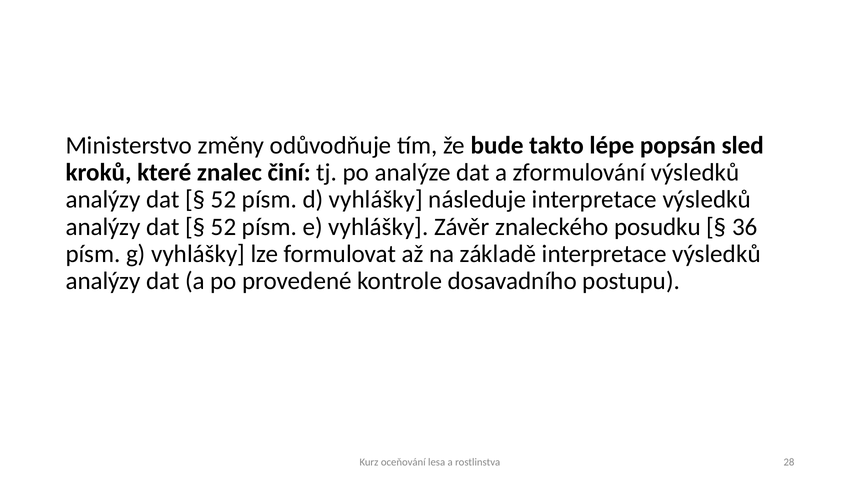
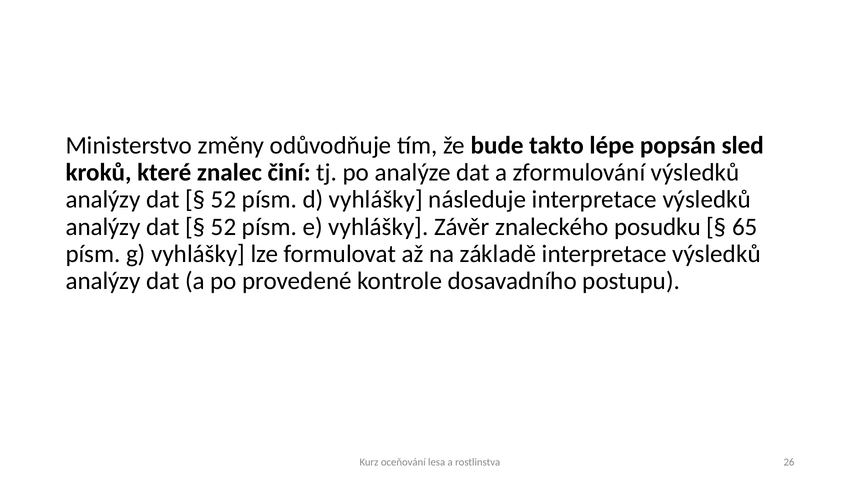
36: 36 -> 65
28: 28 -> 26
